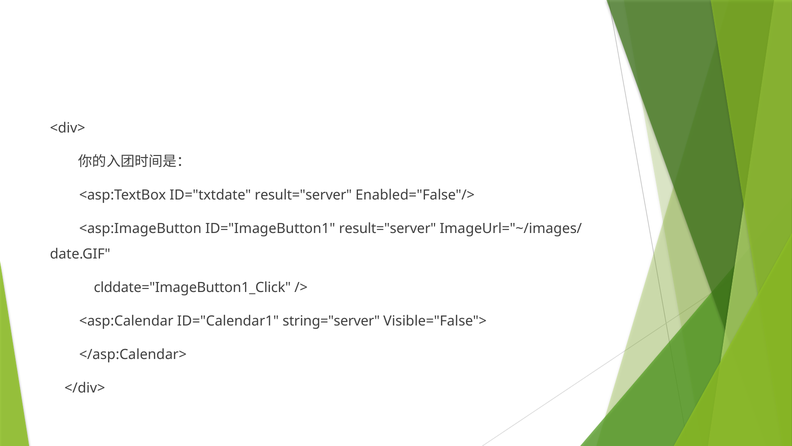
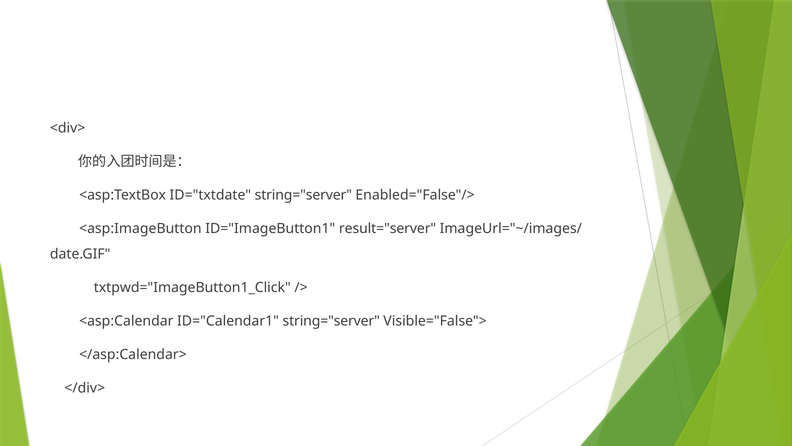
ID="txtdate result="server: result="server -> string="server
clddate="ImageButton1_Click: clddate="ImageButton1_Click -> txtpwd="ImageButton1_Click
